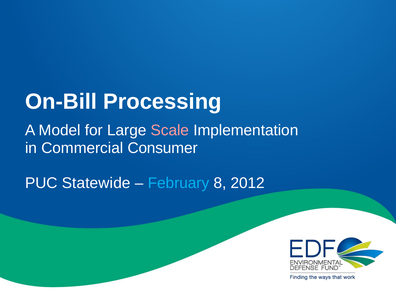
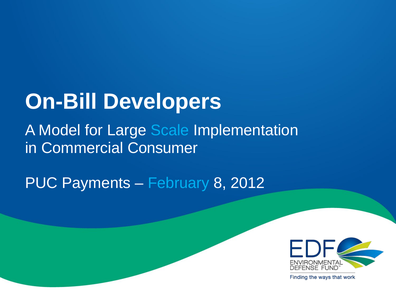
Processing: Processing -> Developers
Scale colour: pink -> light blue
Statewide: Statewide -> Payments
